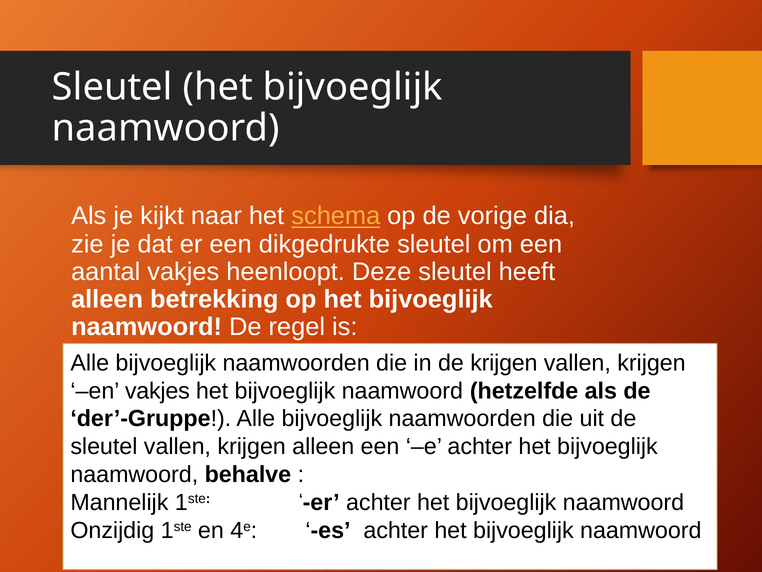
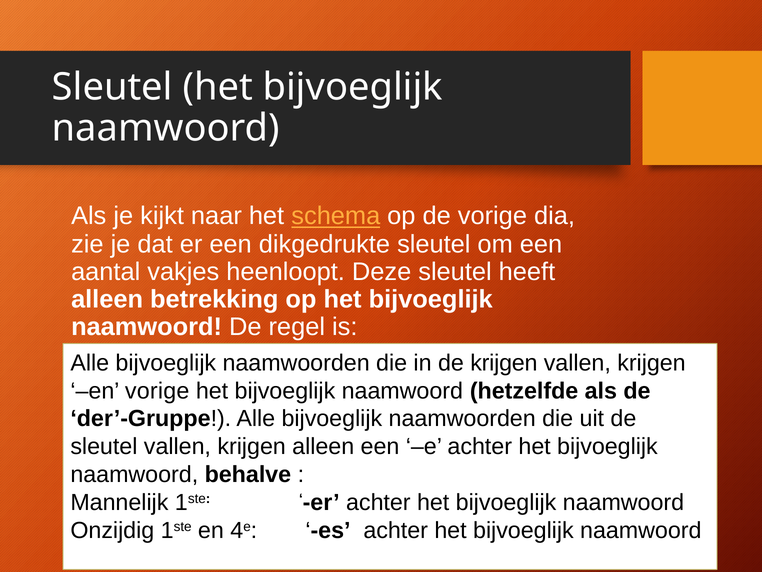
en vakjes: vakjes -> vorige
